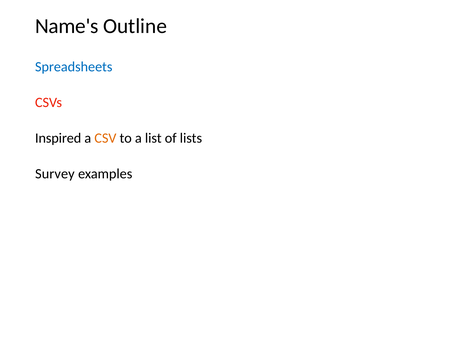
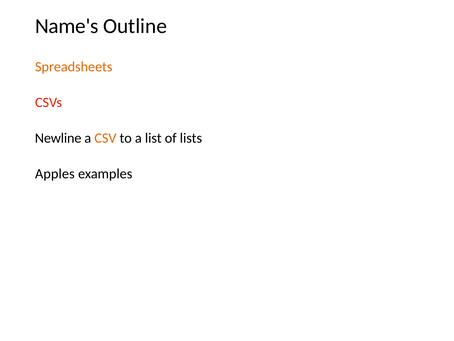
Spreadsheets colour: blue -> orange
Inspired: Inspired -> Newline
Survey: Survey -> Apples
